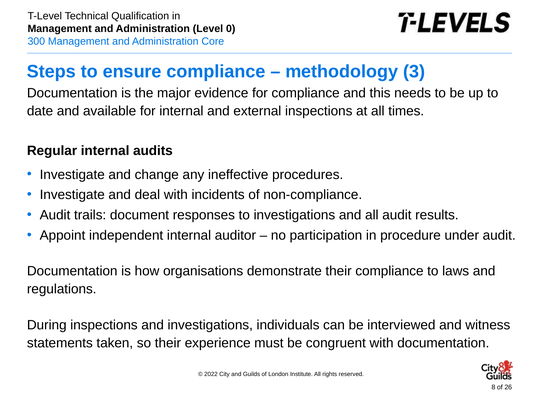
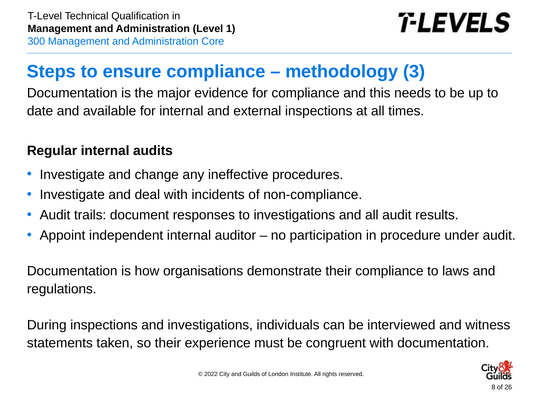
0: 0 -> 1
